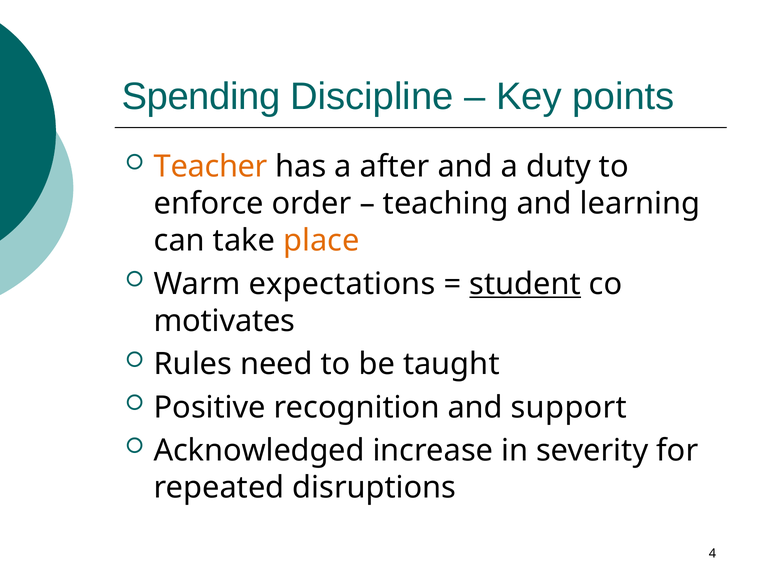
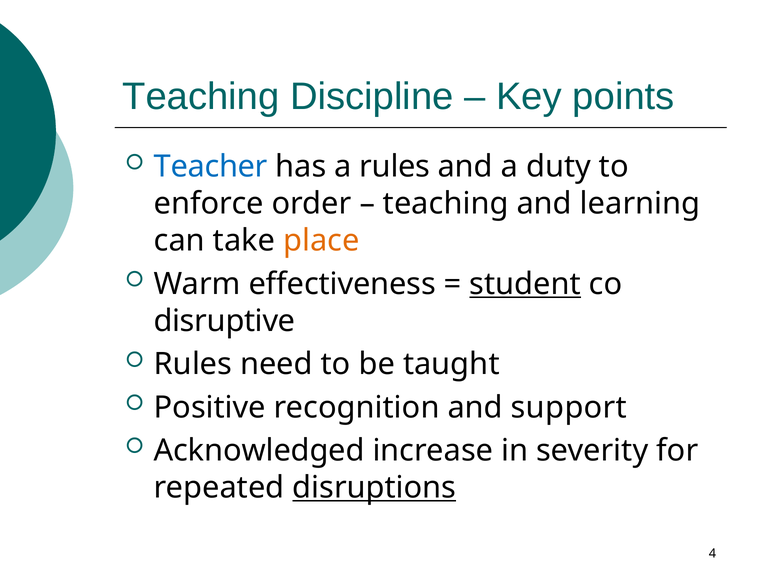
Spending at (201, 97): Spending -> Teaching
Teacher colour: orange -> blue
a after: after -> rules
expectations: expectations -> effectiveness
motivates: motivates -> disruptive
disruptions underline: none -> present
